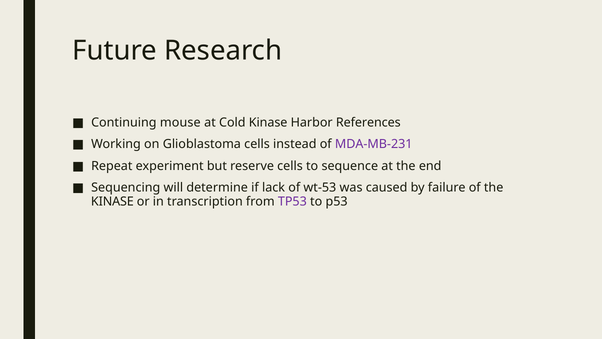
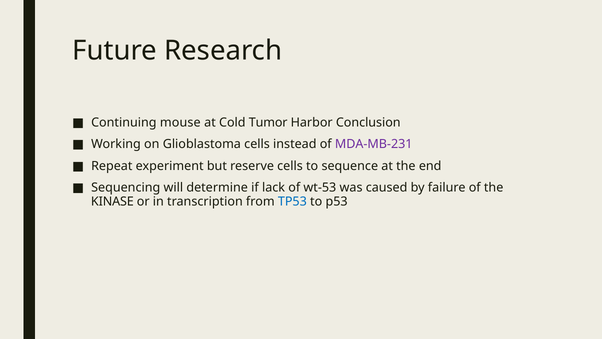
Cold Kinase: Kinase -> Tumor
References: References -> Conclusion
TP53 colour: purple -> blue
